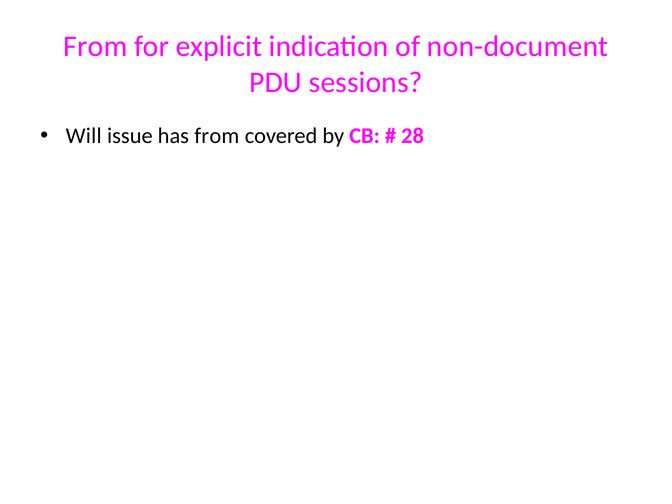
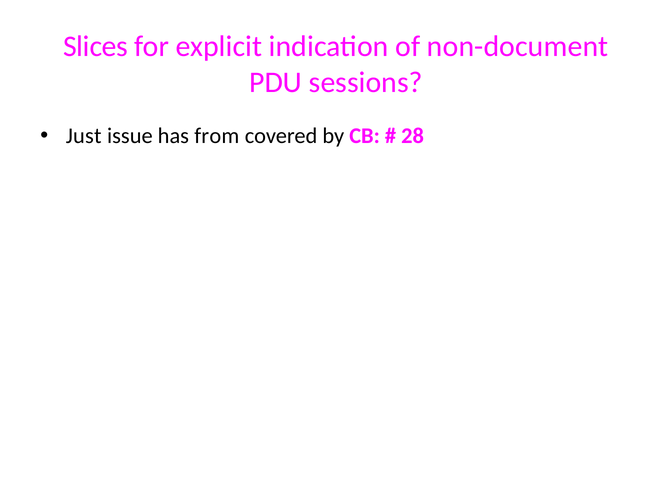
From at (95, 46): From -> Slices
Will: Will -> Just
